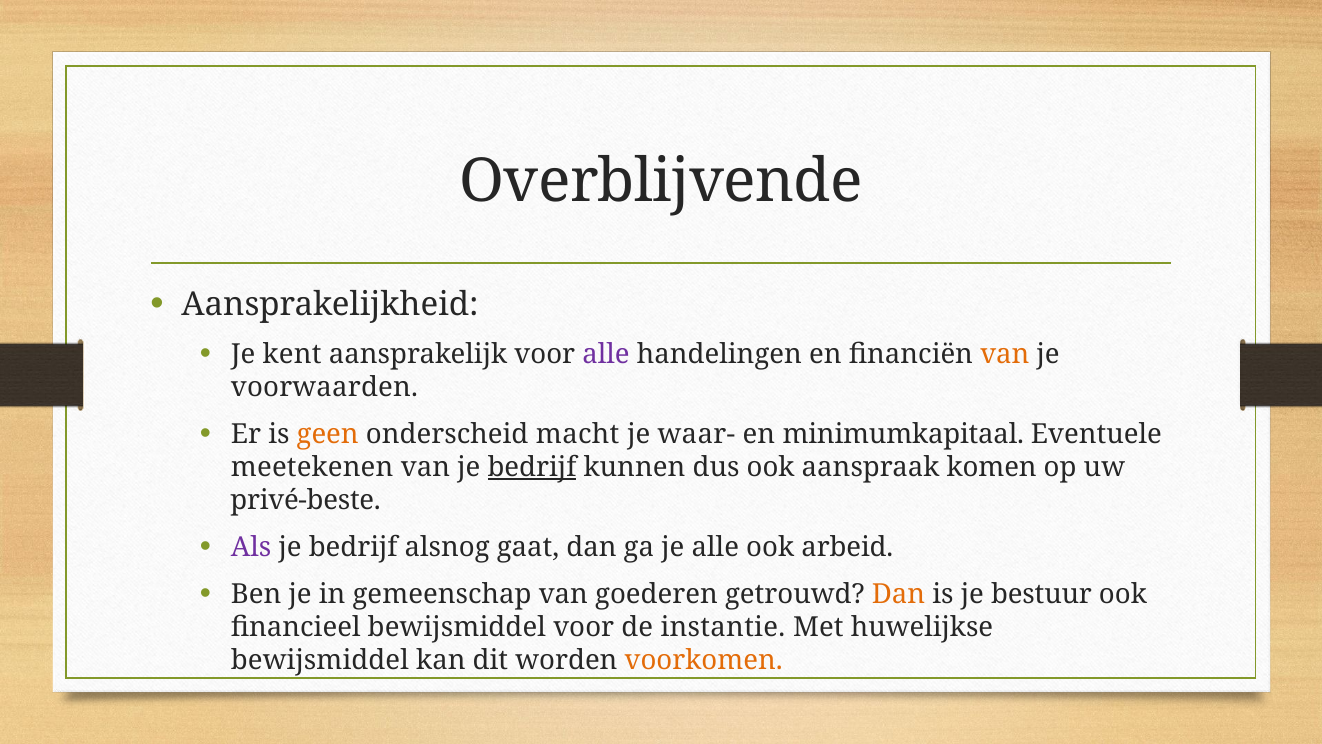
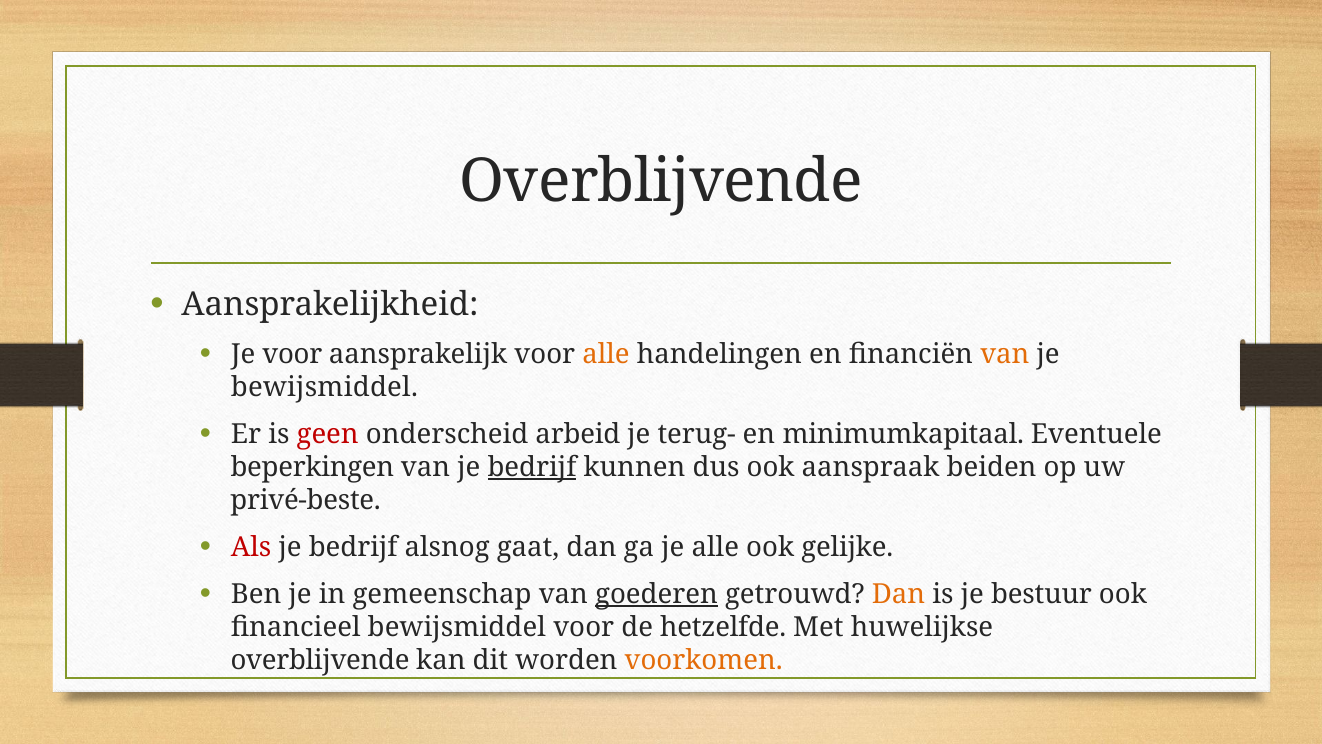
Je kent: kent -> voor
alle at (606, 354) colour: purple -> orange
voorwaarden at (324, 387): voorwaarden -> bewijsmiddel
geen colour: orange -> red
macht: macht -> arbeid
waar-: waar- -> terug-
meetekenen: meetekenen -> beperkingen
komen: komen -> beiden
Als colour: purple -> red
arbeid: arbeid -> gelijke
goederen underline: none -> present
instantie: instantie -> hetzelfde
bewijsmiddel at (320, 660): bewijsmiddel -> overblijvende
